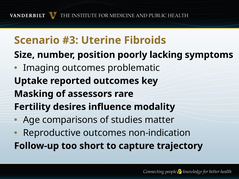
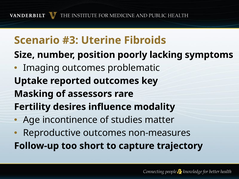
comparisons: comparisons -> incontinence
non-indication: non-indication -> non-measures
